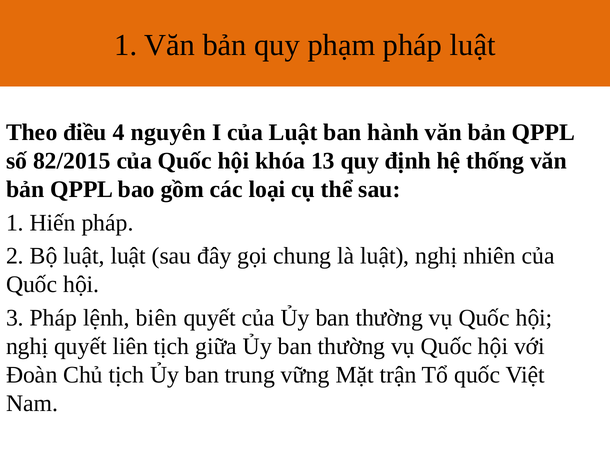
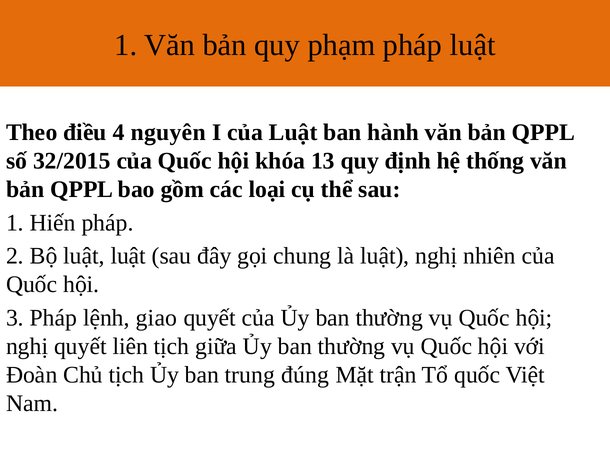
82/2015: 82/2015 -> 32/2015
biên: biên -> giao
vững: vững -> đúng
